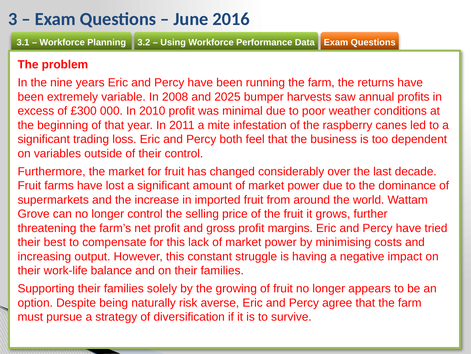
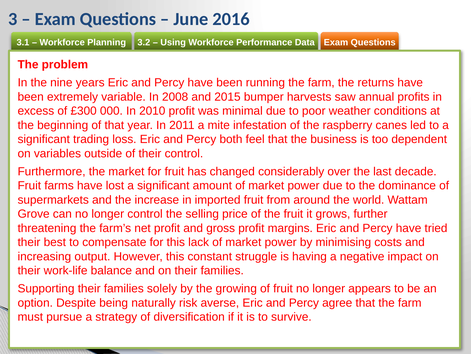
2025: 2025 -> 2015
